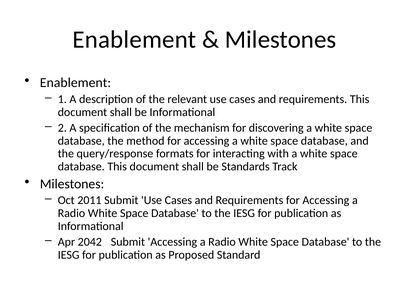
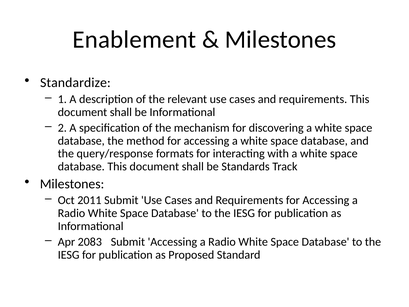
Enablement at (75, 83): Enablement -> Standardize
2042: 2042 -> 2083
